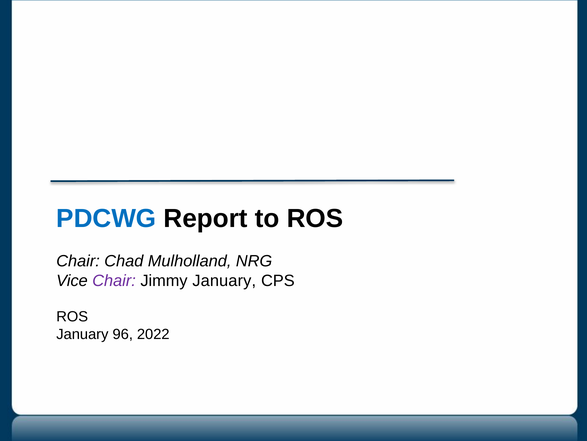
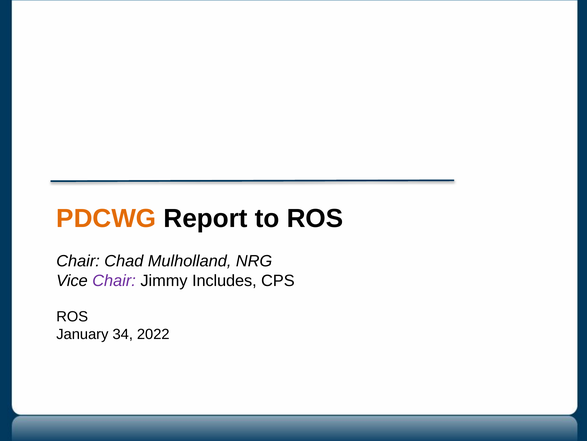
PDCWG colour: blue -> orange
Jimmy January: January -> Includes
96: 96 -> 34
